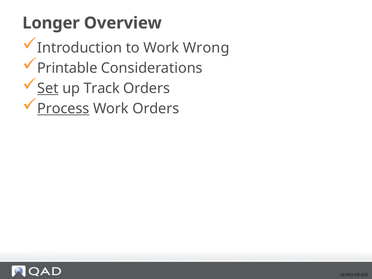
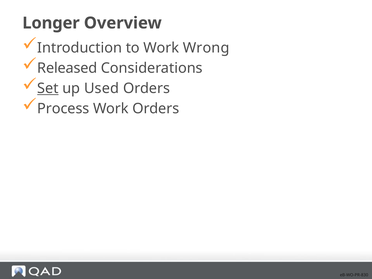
Printable: Printable -> Released
Track: Track -> Used
Process underline: present -> none
